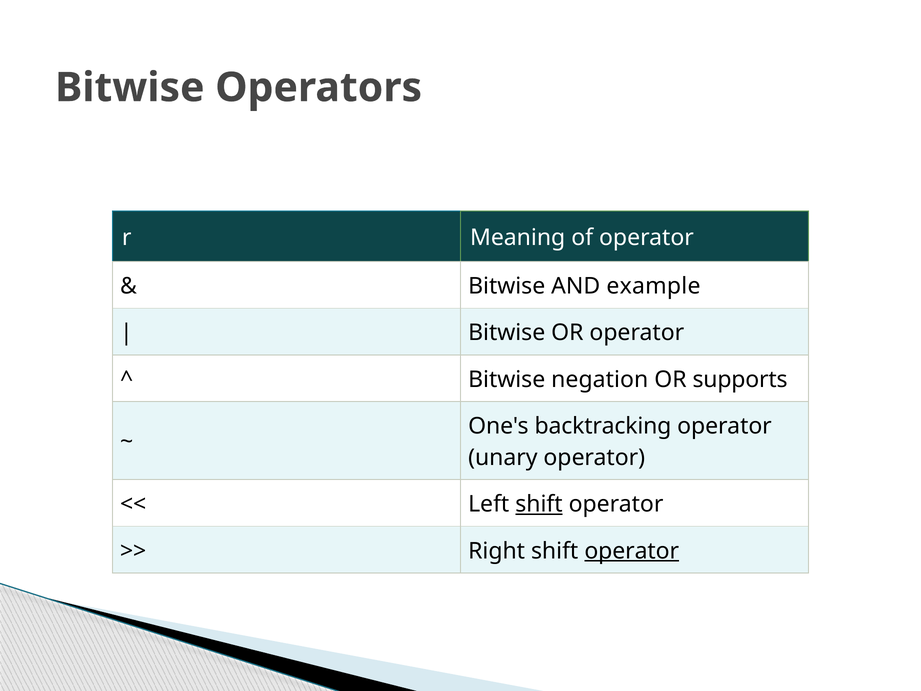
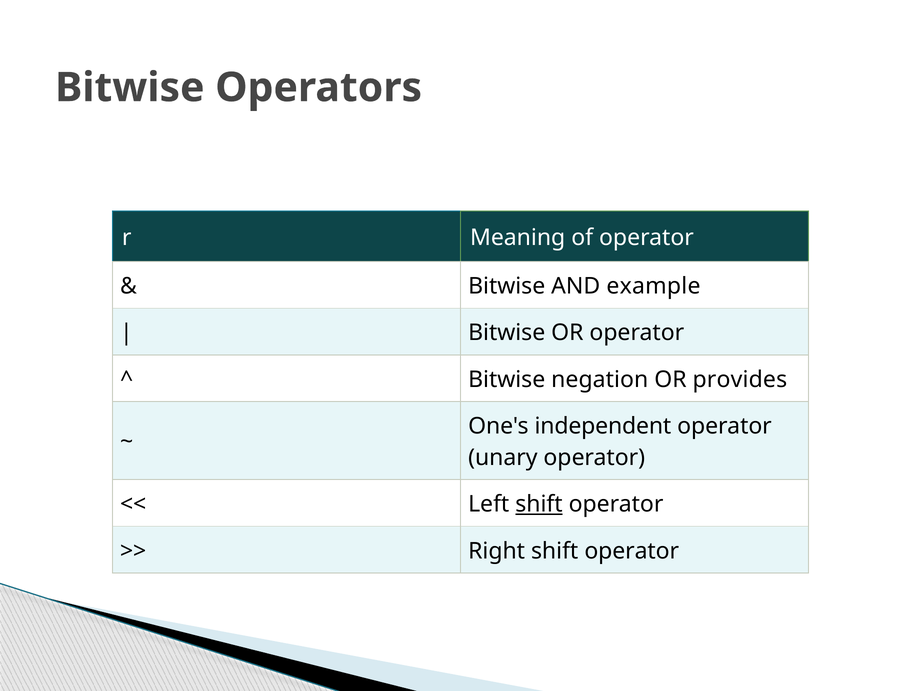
supports: supports -> provides
backtracking: backtracking -> independent
operator at (632, 551) underline: present -> none
